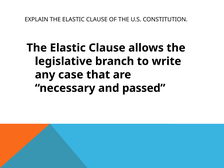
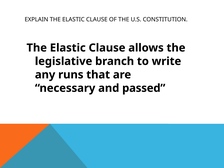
case: case -> runs
